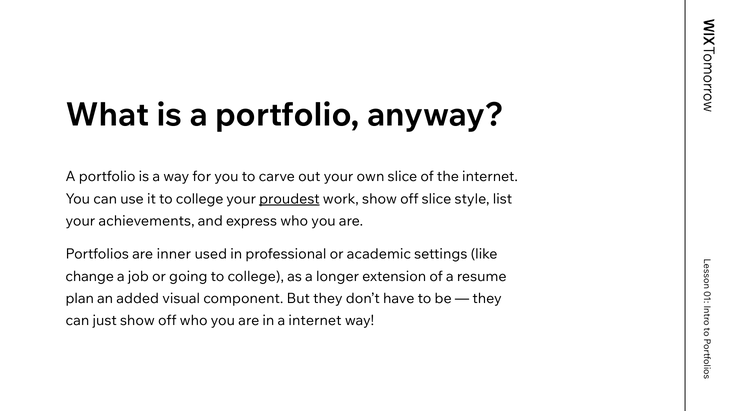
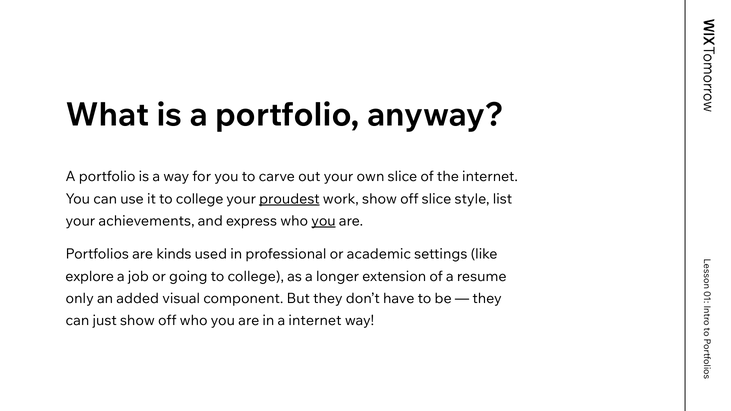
you at (324, 221) underline: none -> present
inner: inner -> kinds
change: change -> explore
plan: plan -> only
